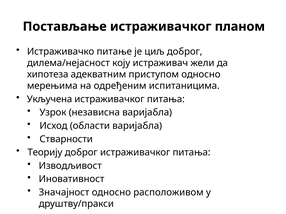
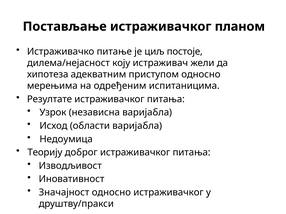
циљ доброг: доброг -> постоје
Укључена: Укључена -> Резултате
Стварности: Стварности -> Недоумица
односно расположивом: расположивом -> истраживачког
